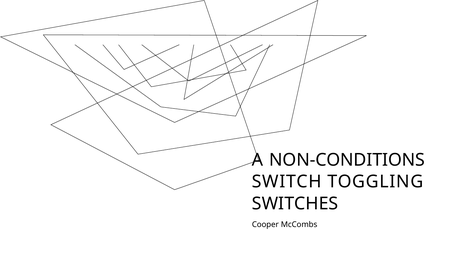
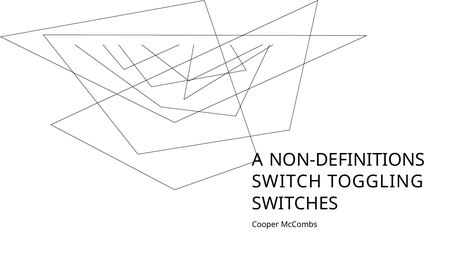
NON-CONDITIONS: NON-CONDITIONS -> NON-DEFINITIONS
